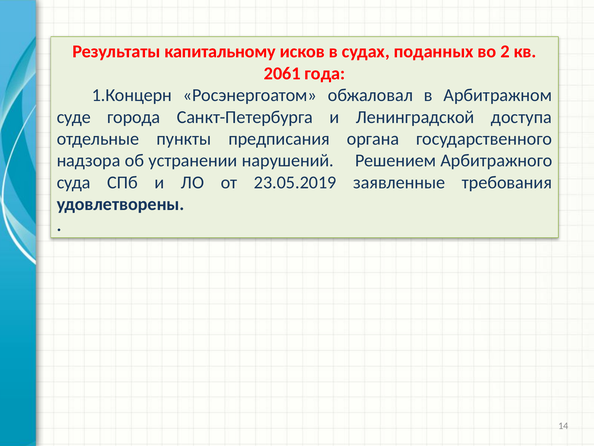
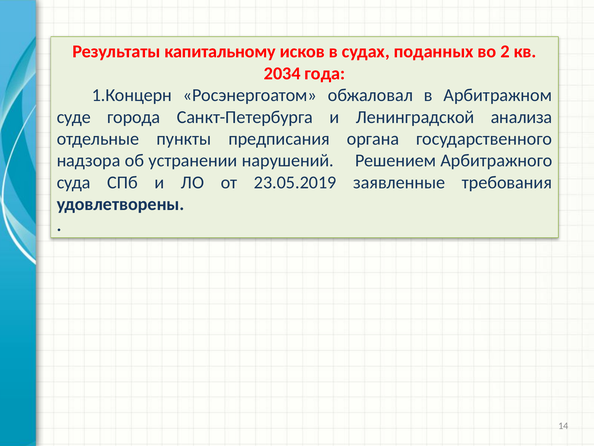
2061: 2061 -> 2034
доступа: доступа -> анализа
